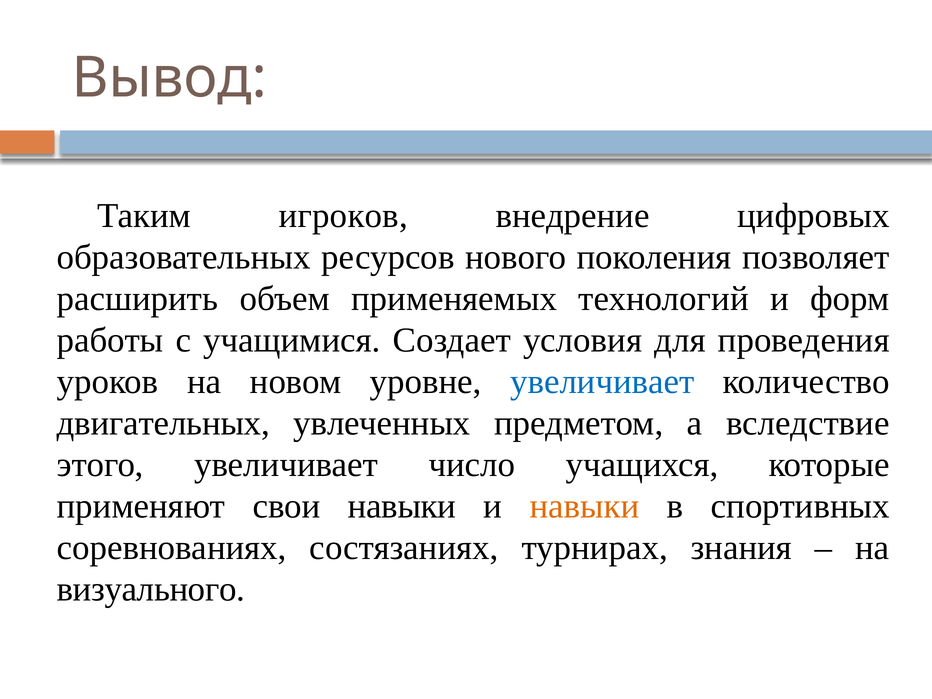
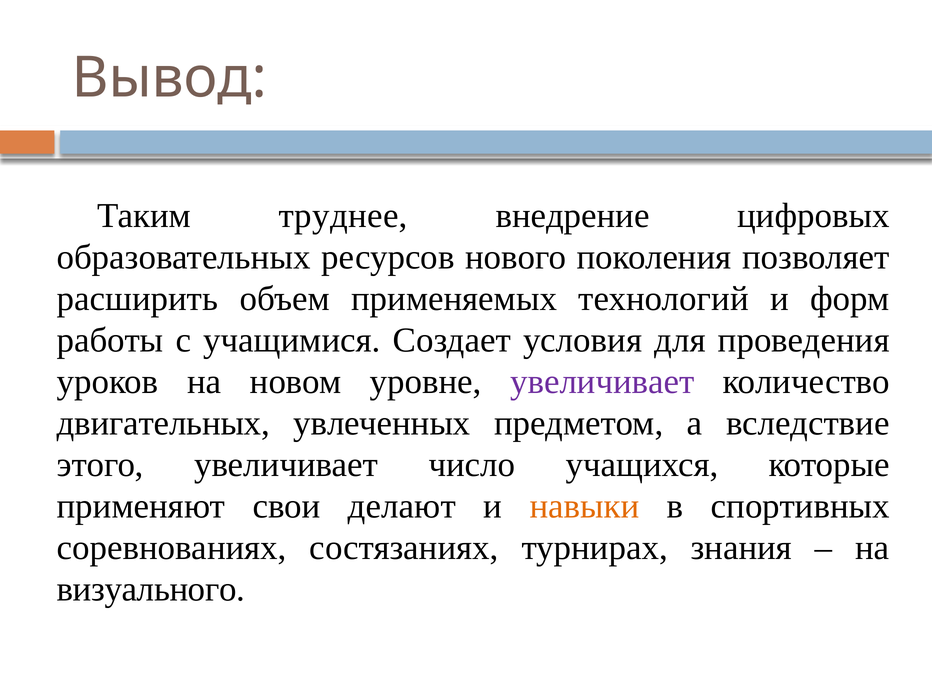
игроков: игроков -> труднее
увеличивает at (602, 382) colour: blue -> purple
свои навыки: навыки -> делают
